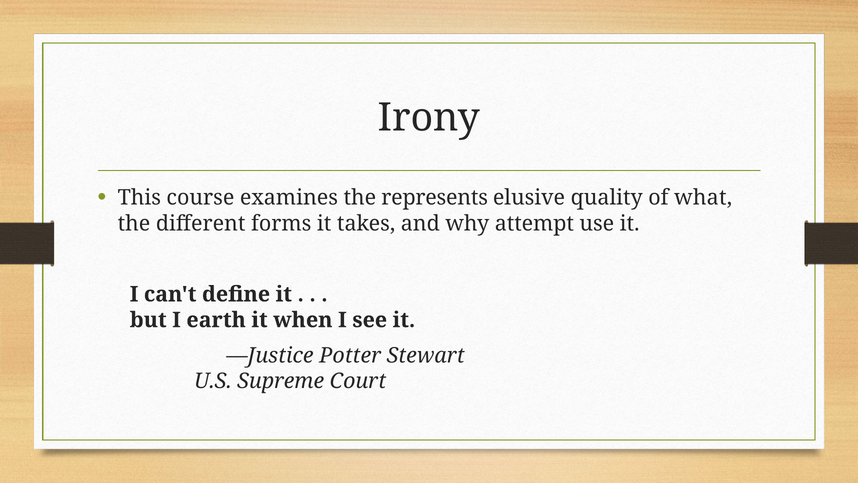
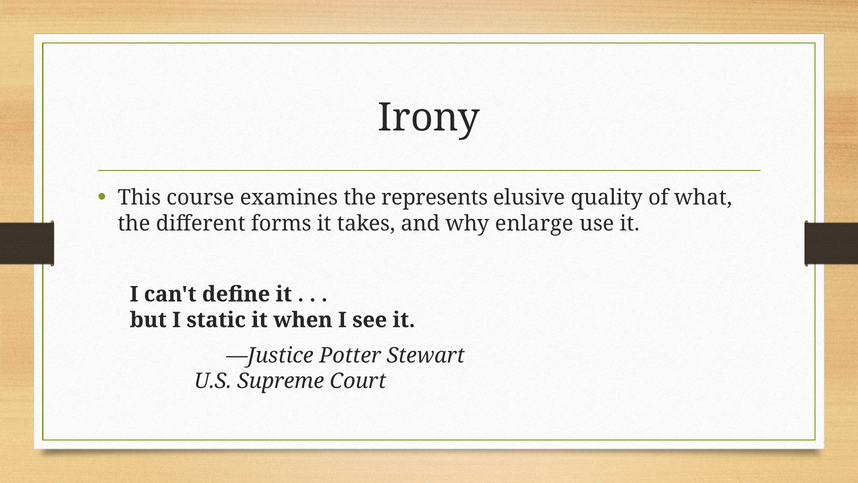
attempt: attempt -> enlarge
earth: earth -> static
